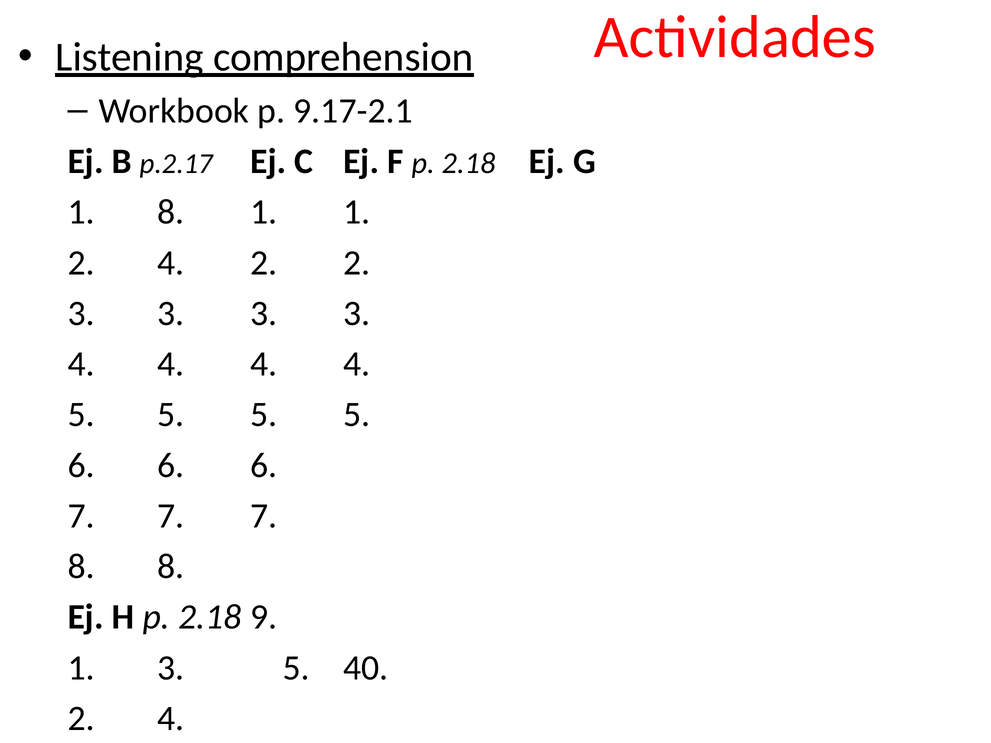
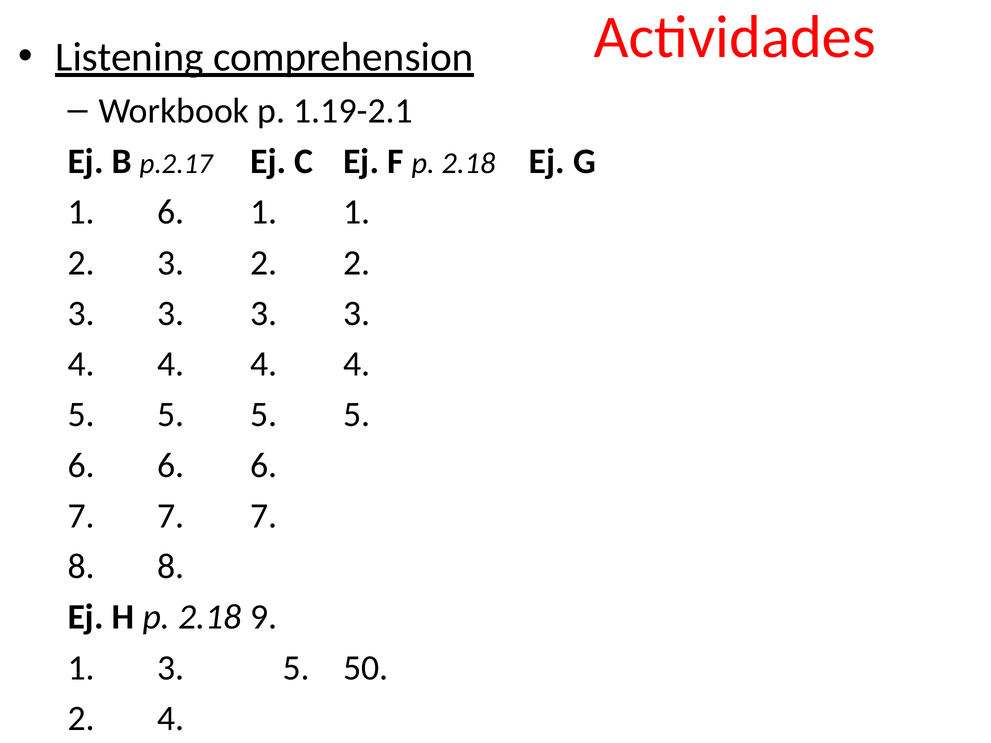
9.17-2.1: 9.17-2.1 -> 1.19-2.1
1 8: 8 -> 6
4 at (171, 263): 4 -> 3
40: 40 -> 50
